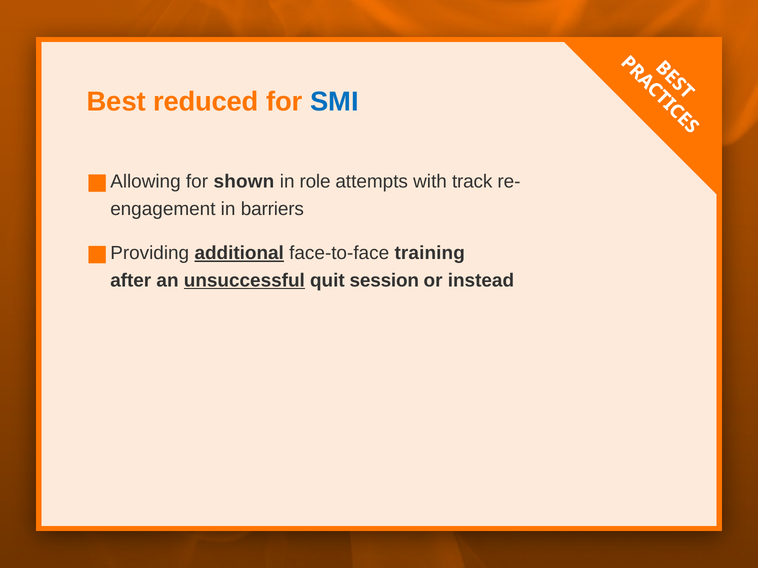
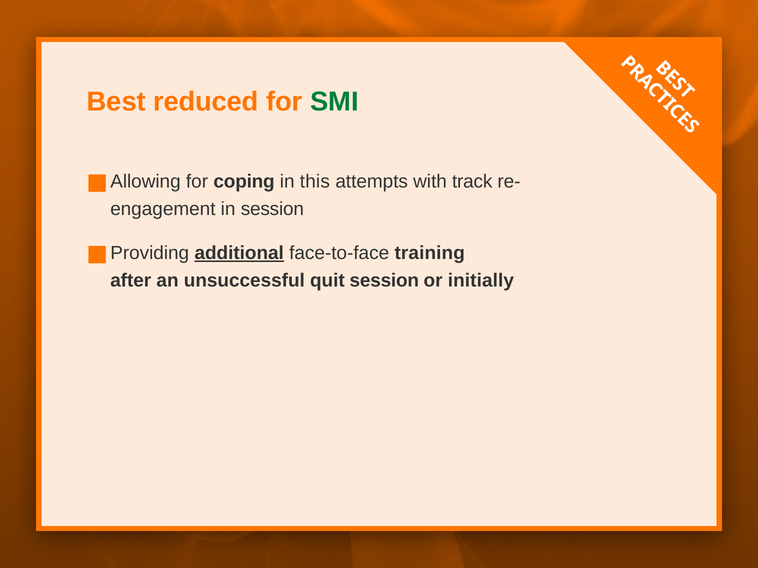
SMI colour: blue -> green
shown: shown -> coping
role: role -> this
in barriers: barriers -> session
unsuccessful underline: present -> none
instead: instead -> initially
